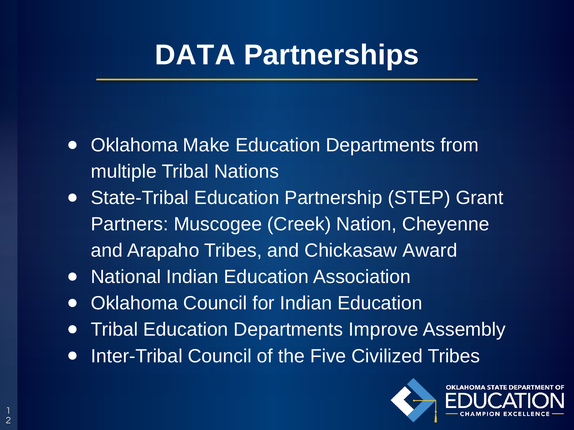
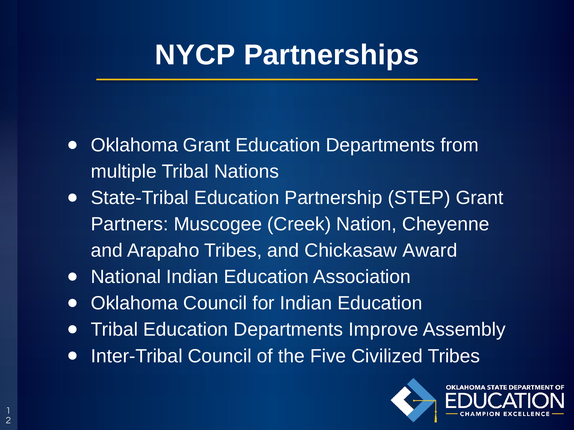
DATA: DATA -> NYCP
Oklahoma Make: Make -> Grant
